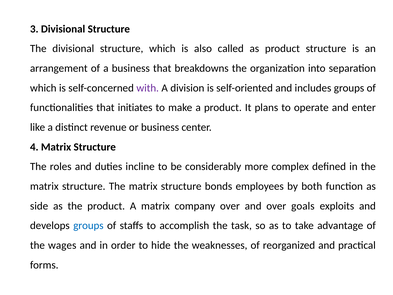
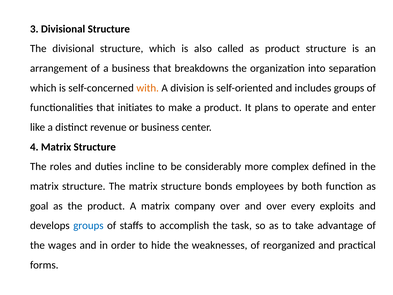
with colour: purple -> orange
side: side -> goal
goals: goals -> every
